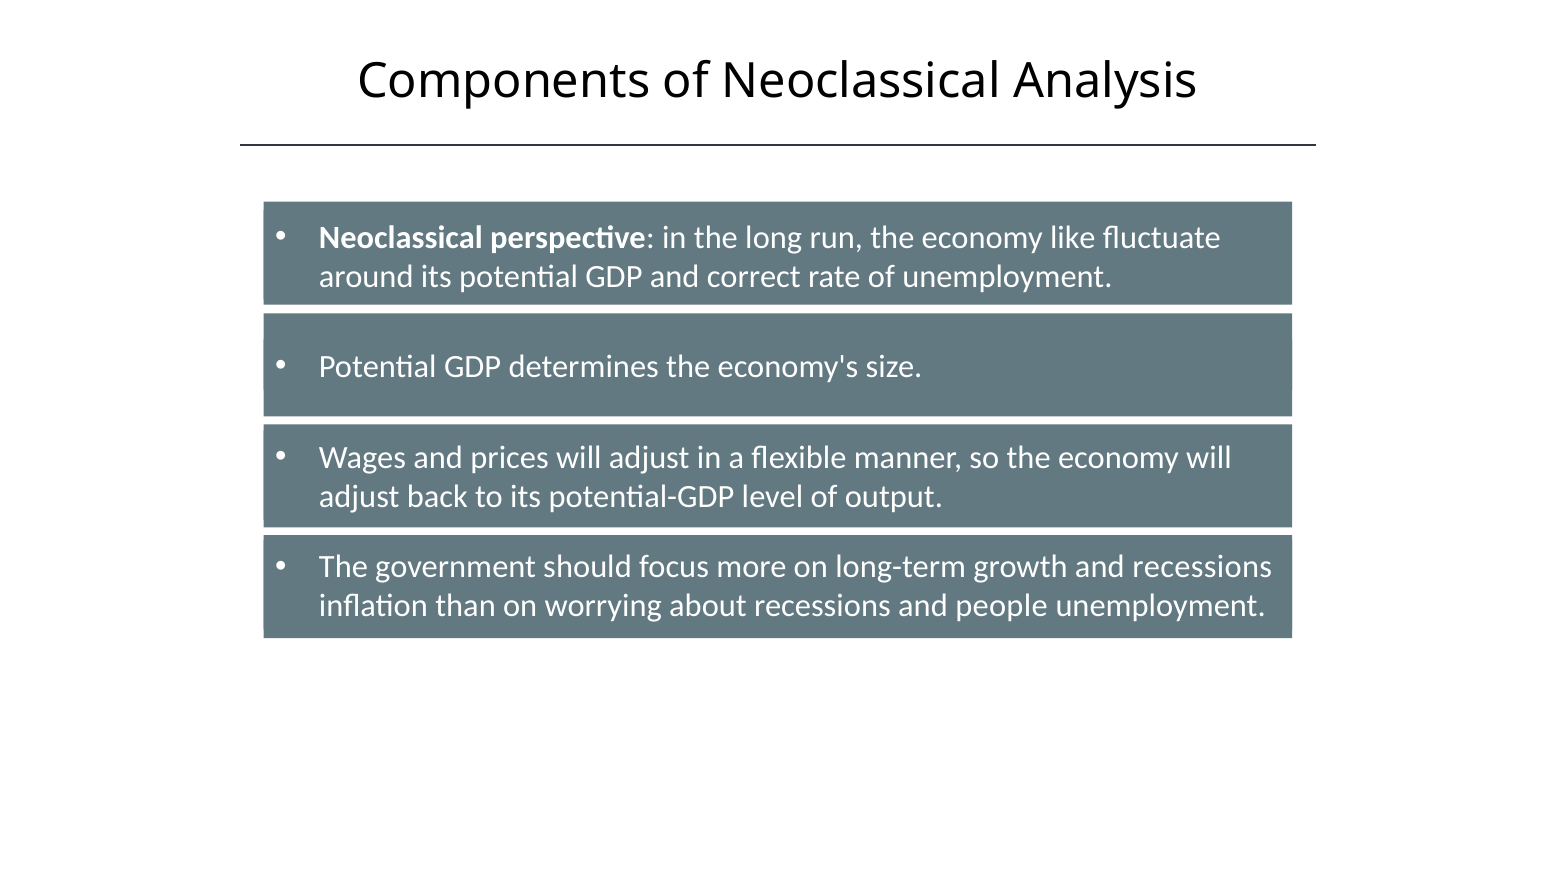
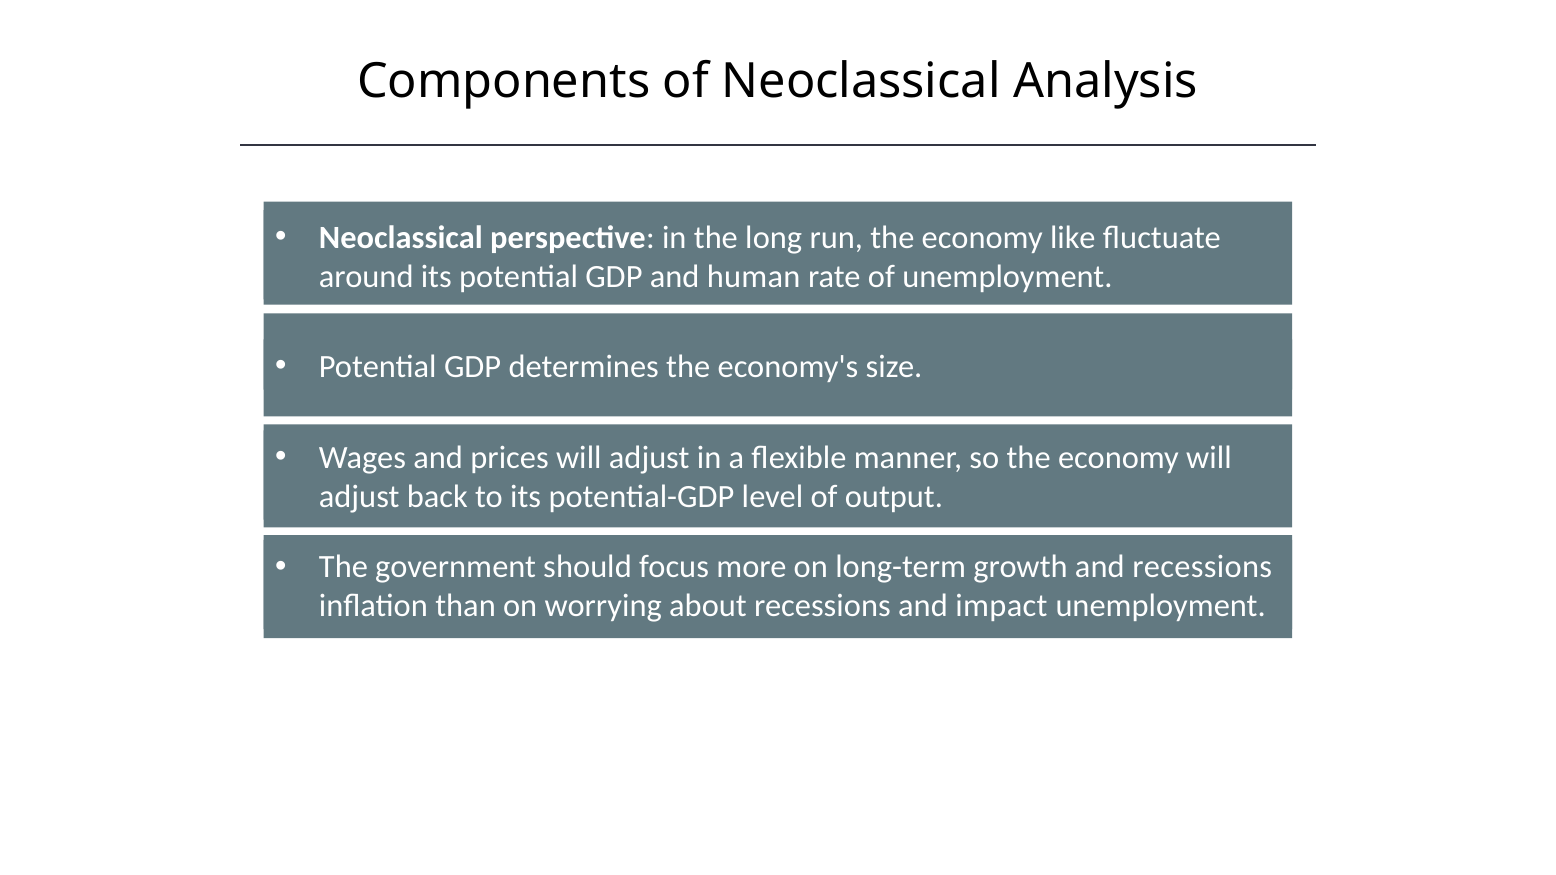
correct: correct -> human
people: people -> impact
